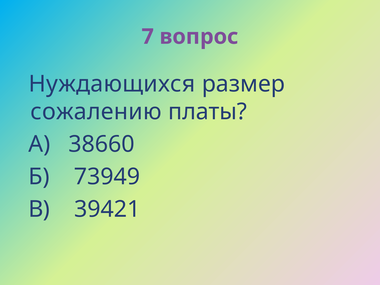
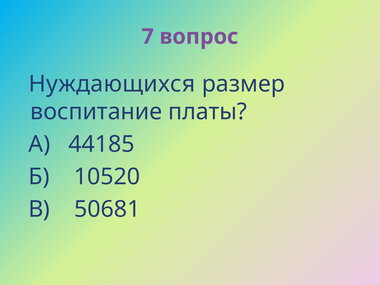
сожалению: сожалению -> воспитание
38660: 38660 -> 44185
73949: 73949 -> 10520
39421: 39421 -> 50681
